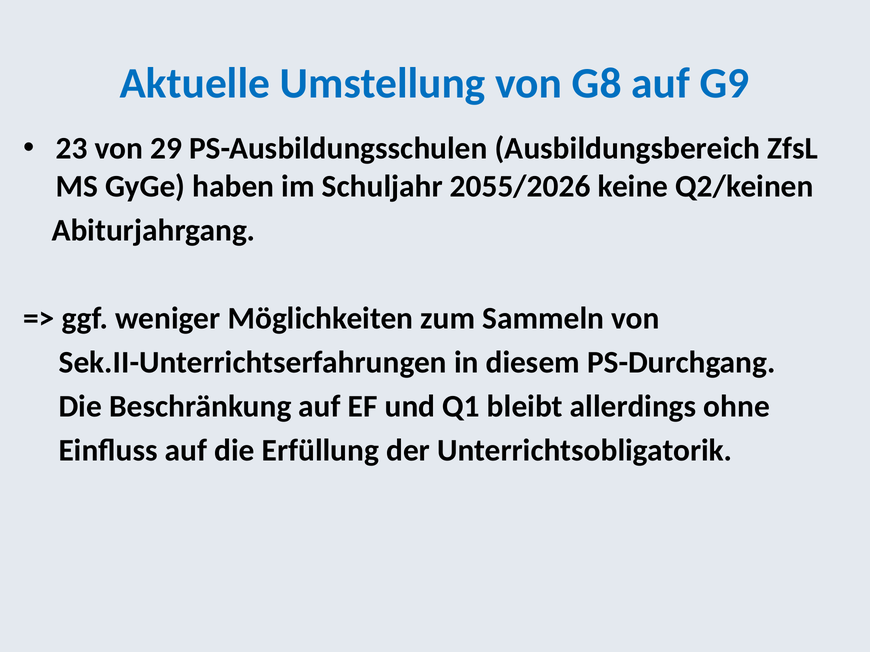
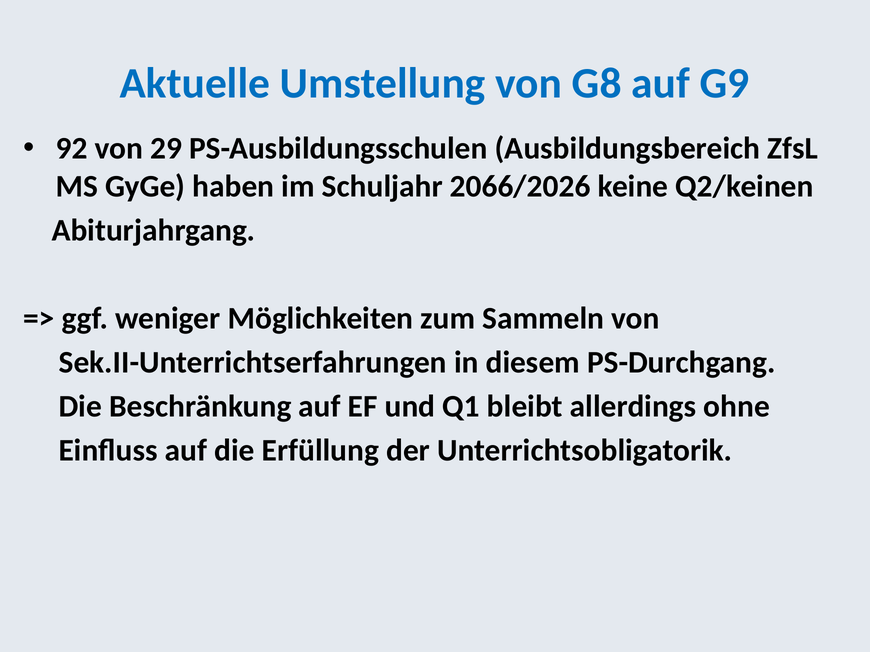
23: 23 -> 92
2055/2026: 2055/2026 -> 2066/2026
